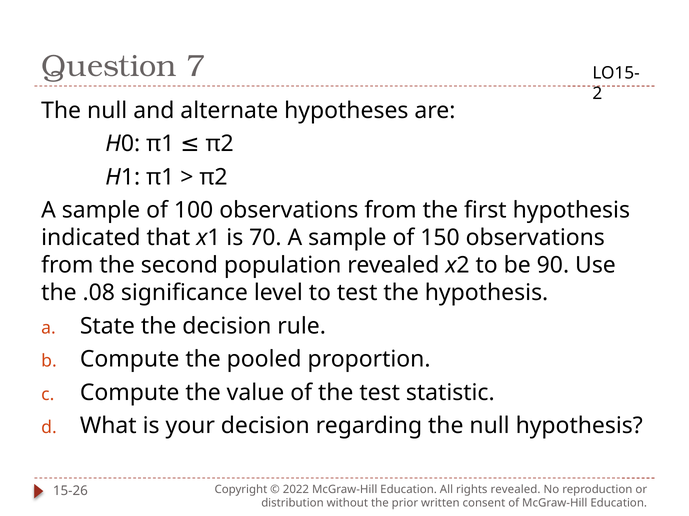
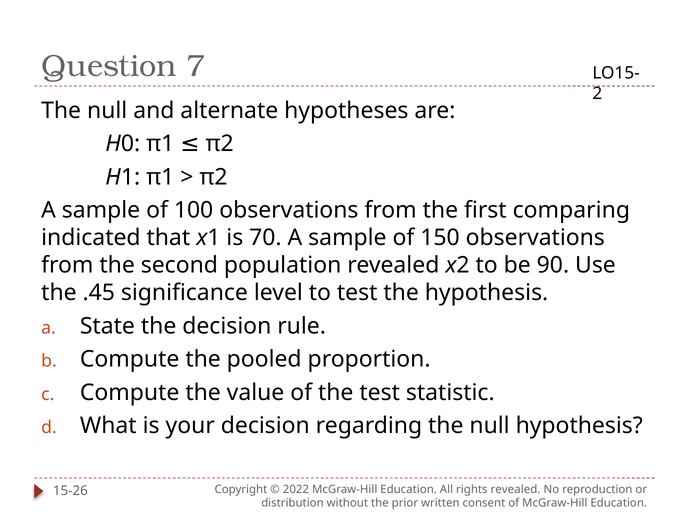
first hypothesis: hypothesis -> comparing
.08: .08 -> .45
